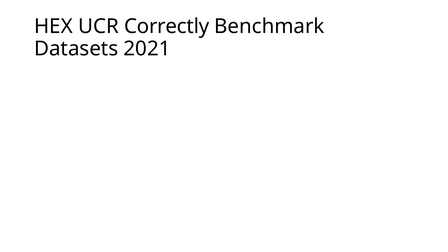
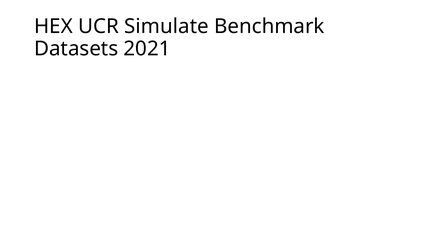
Correctly: Correctly -> Simulate
